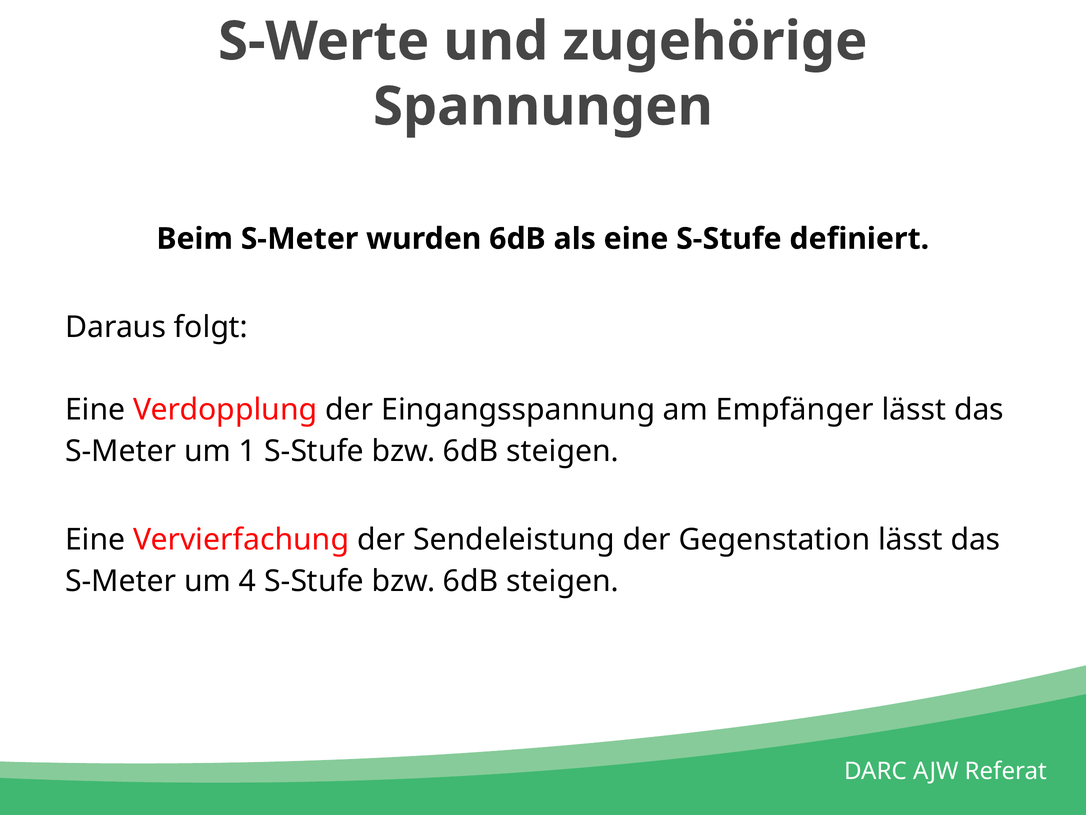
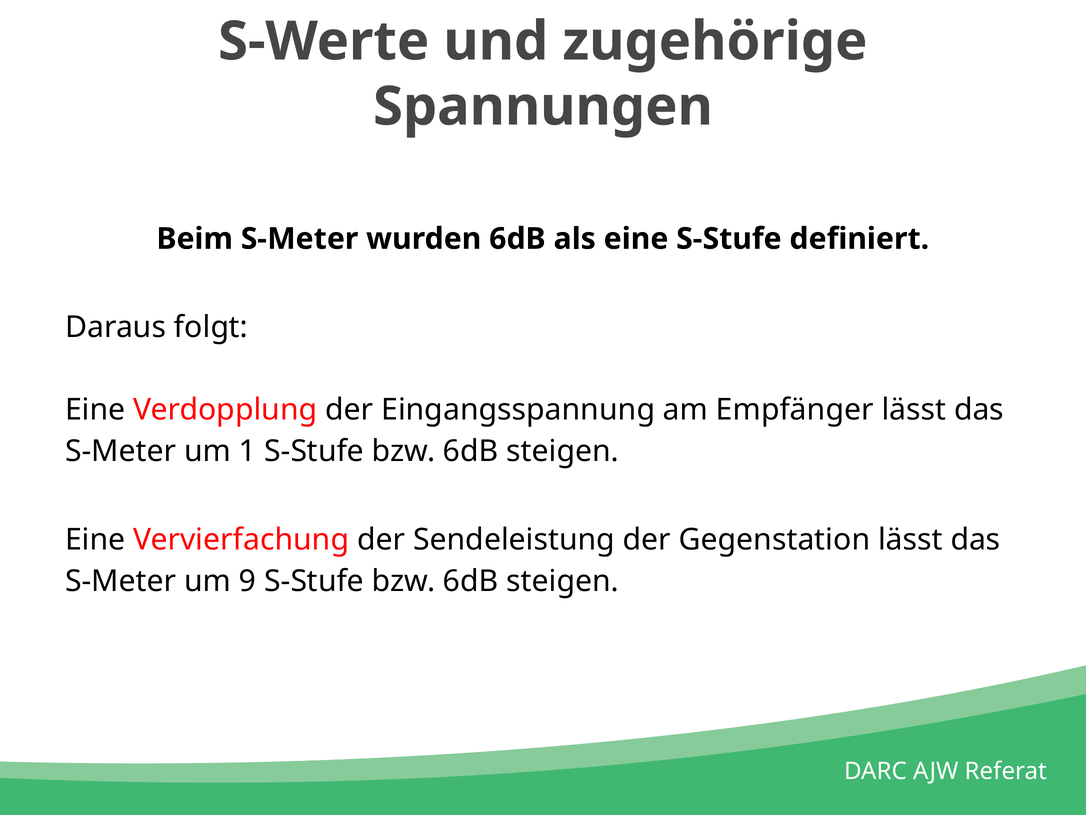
4: 4 -> 9
